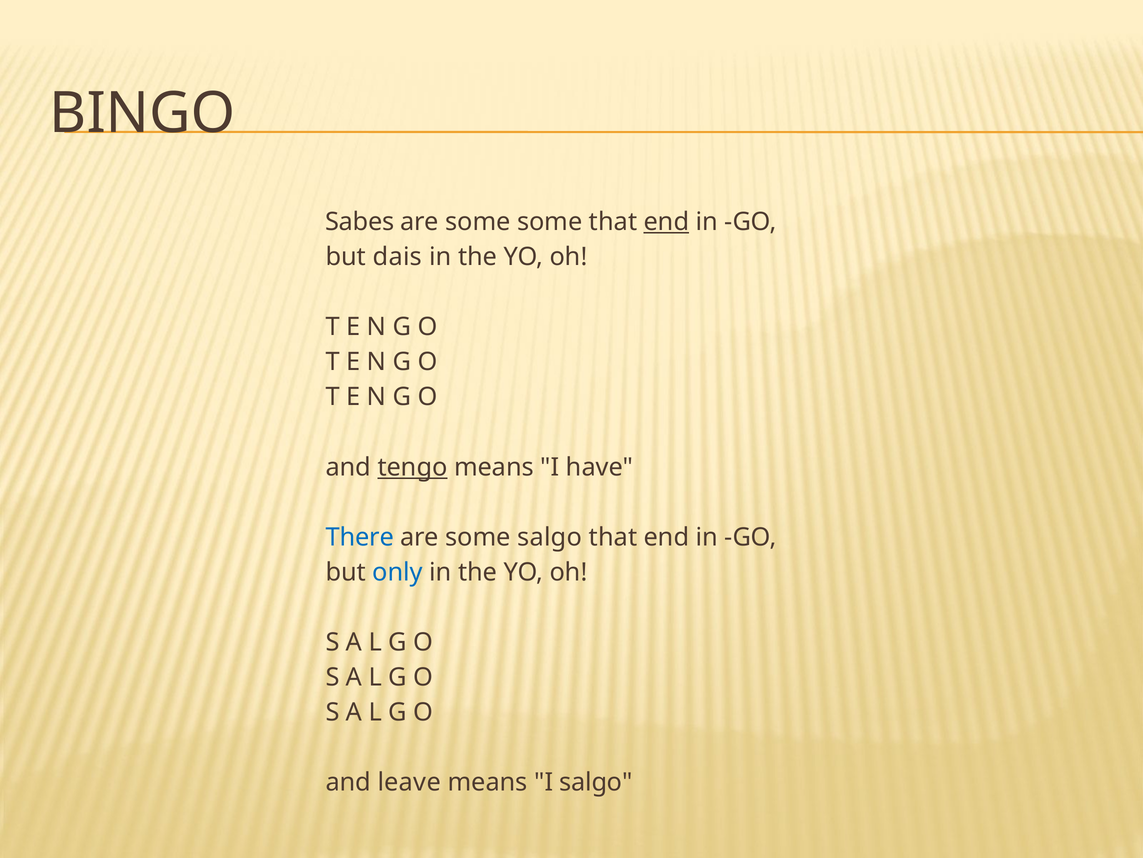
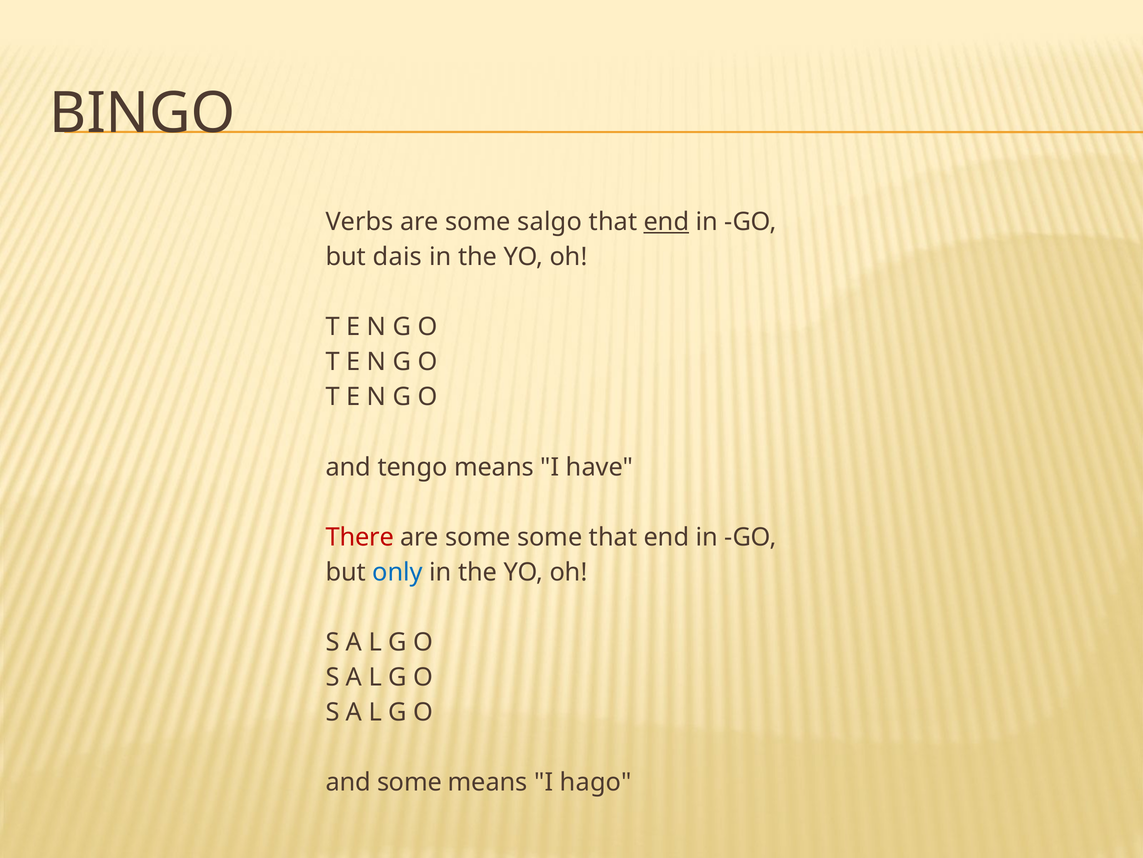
Sabes: Sabes -> Verbs
some some: some -> salgo
tengo underline: present -> none
There colour: blue -> red
some salgo: salgo -> some
and leave: leave -> some
I salgo: salgo -> hago
